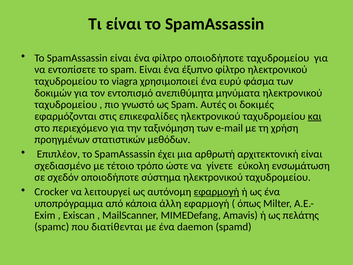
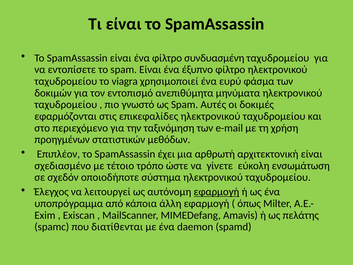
φίλτρο οποιοδήποτε: οποιοδήποτε -> συνδυασμένη
και underline: present -> none
Crocker: Crocker -> Έλεγχος
